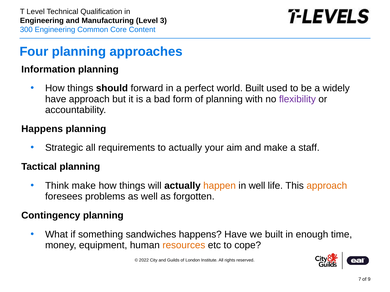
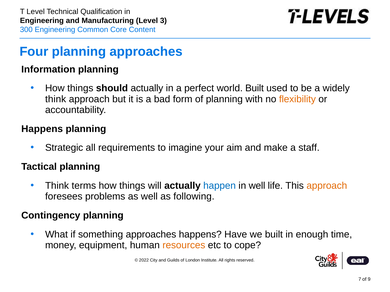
should forward: forward -> actually
have at (56, 99): have -> think
flexibility colour: purple -> orange
to actually: actually -> imagine
Think make: make -> terms
happen colour: orange -> blue
forgotten: forgotten -> following
something sandwiches: sandwiches -> approaches
